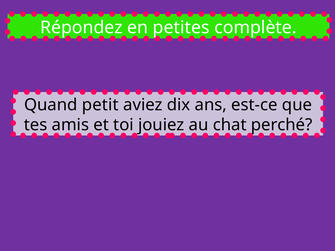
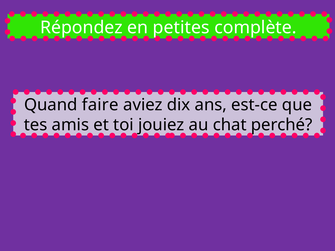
petit: petit -> faire
